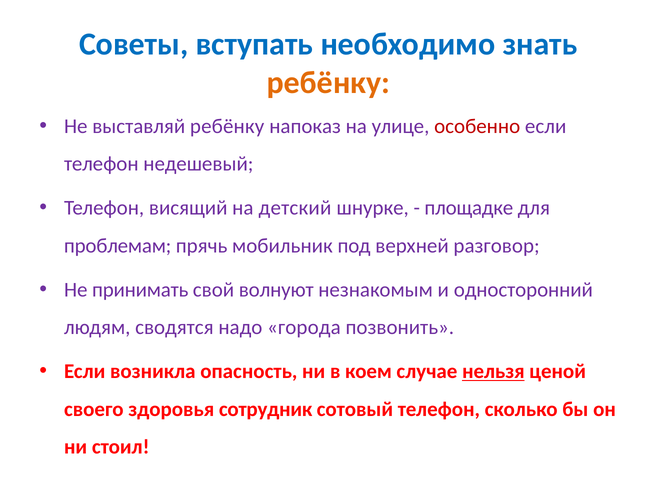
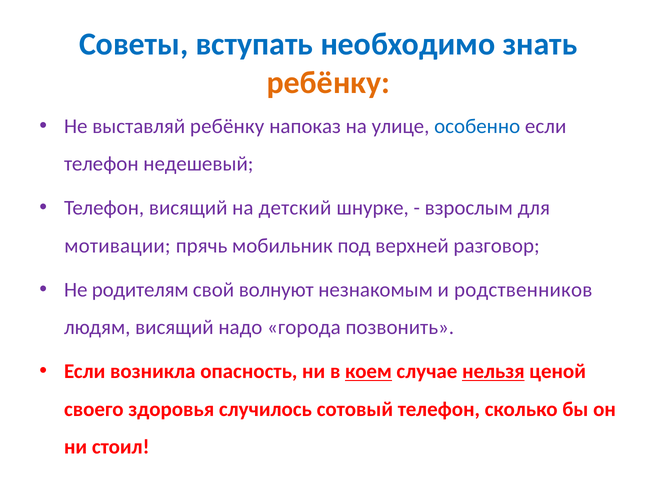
особенно colour: red -> blue
площадке: площадке -> взрослым
проблемам: проблемам -> мотивации
принимать: принимать -> родителям
односторонний: односторонний -> родственников
людям сводятся: сводятся -> висящий
коем underline: none -> present
сотрудник: сотрудник -> случилось
